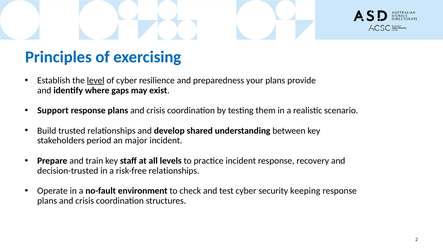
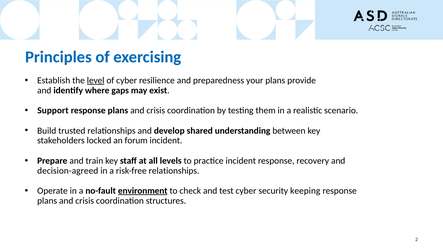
period: period -> locked
major: major -> forum
decision-trusted: decision-trusted -> decision-agreed
environment underline: none -> present
